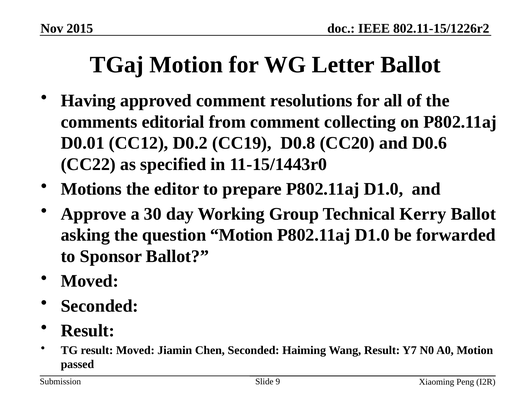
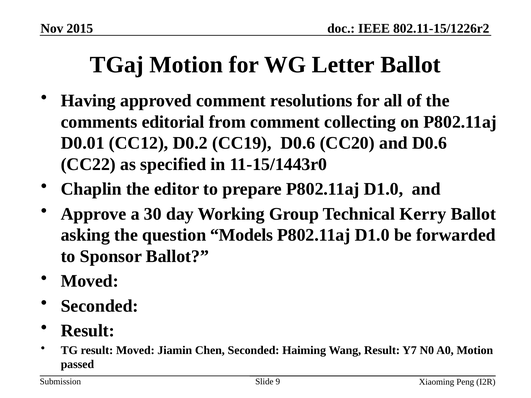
CC19 D0.8: D0.8 -> D0.6
Motions: Motions -> Chaplin
question Motion: Motion -> Models
